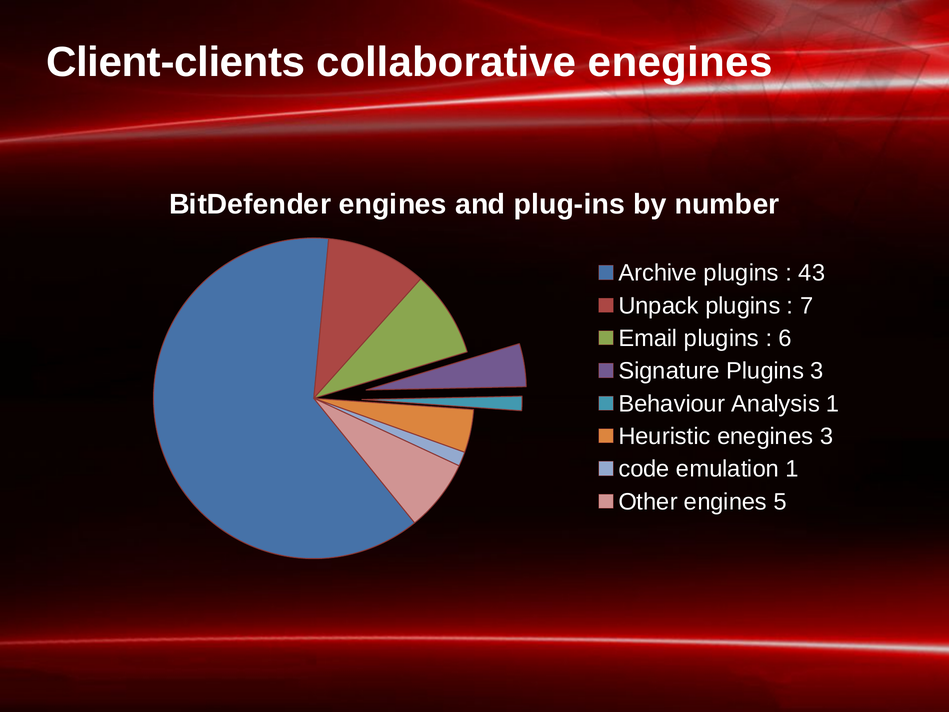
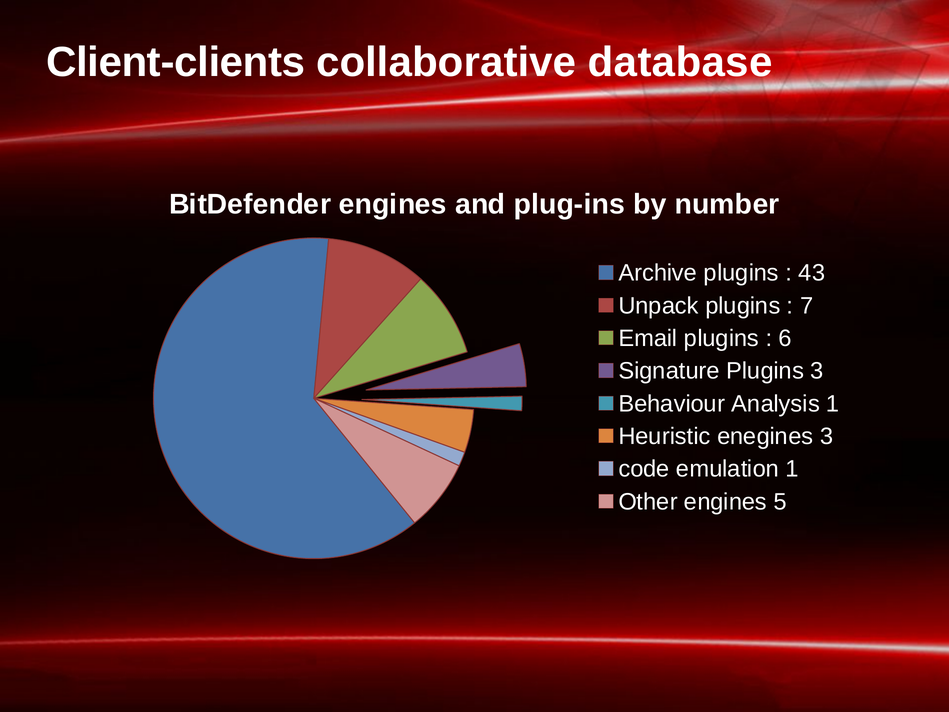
collaborative enegines: enegines -> database
